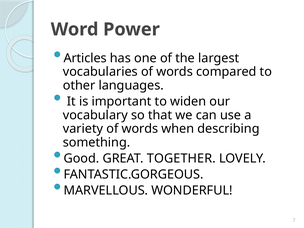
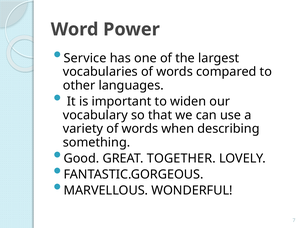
Articles: Articles -> Service
